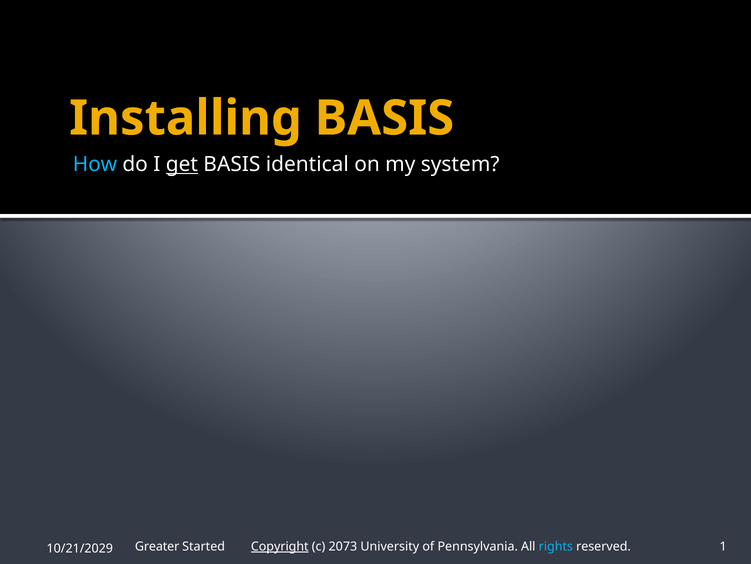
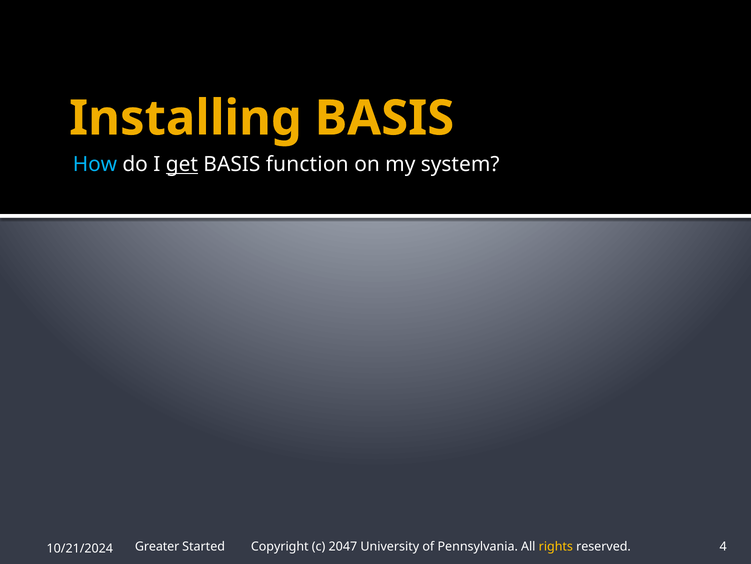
identical: identical -> function
Copyright underline: present -> none
2073: 2073 -> 2047
rights colour: light blue -> yellow
1: 1 -> 4
10/21/2029: 10/21/2029 -> 10/21/2024
